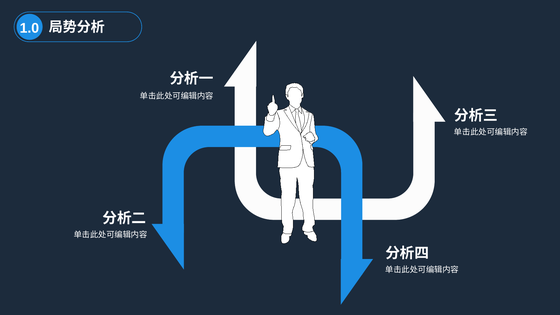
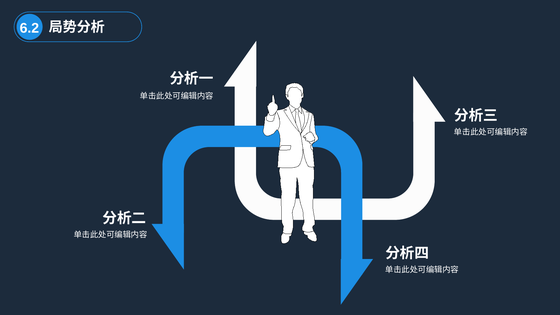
1.0: 1.0 -> 6.2
